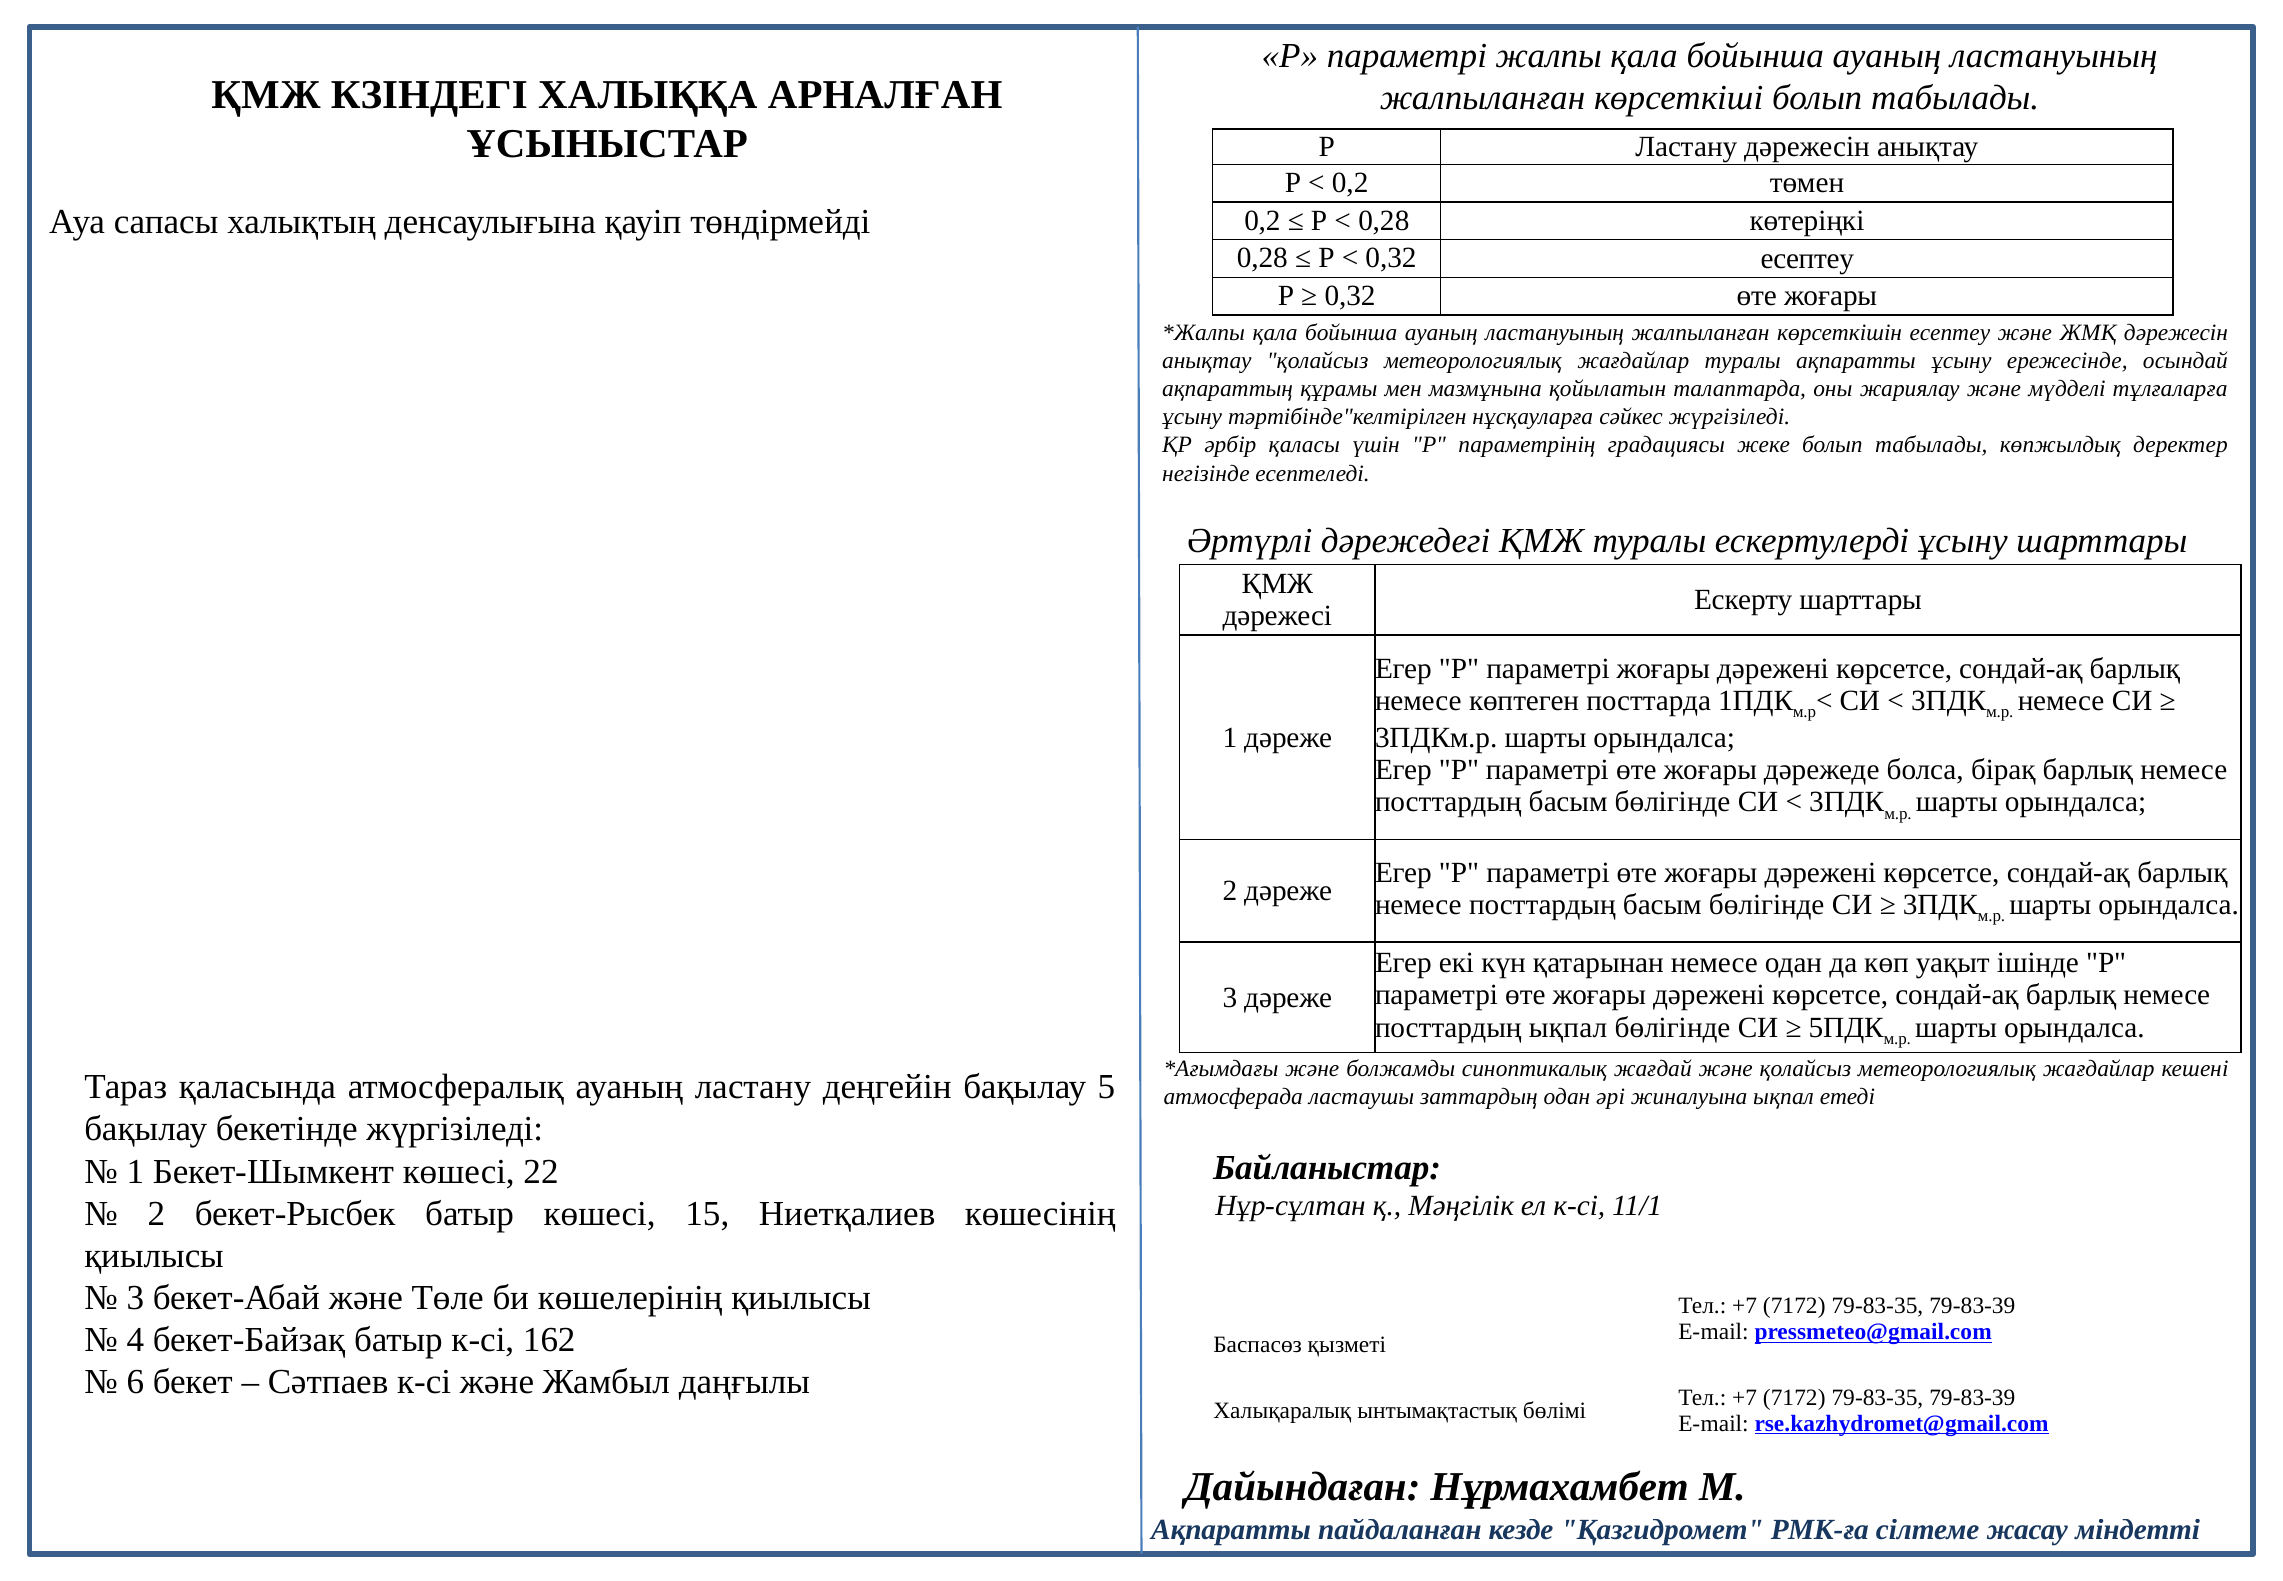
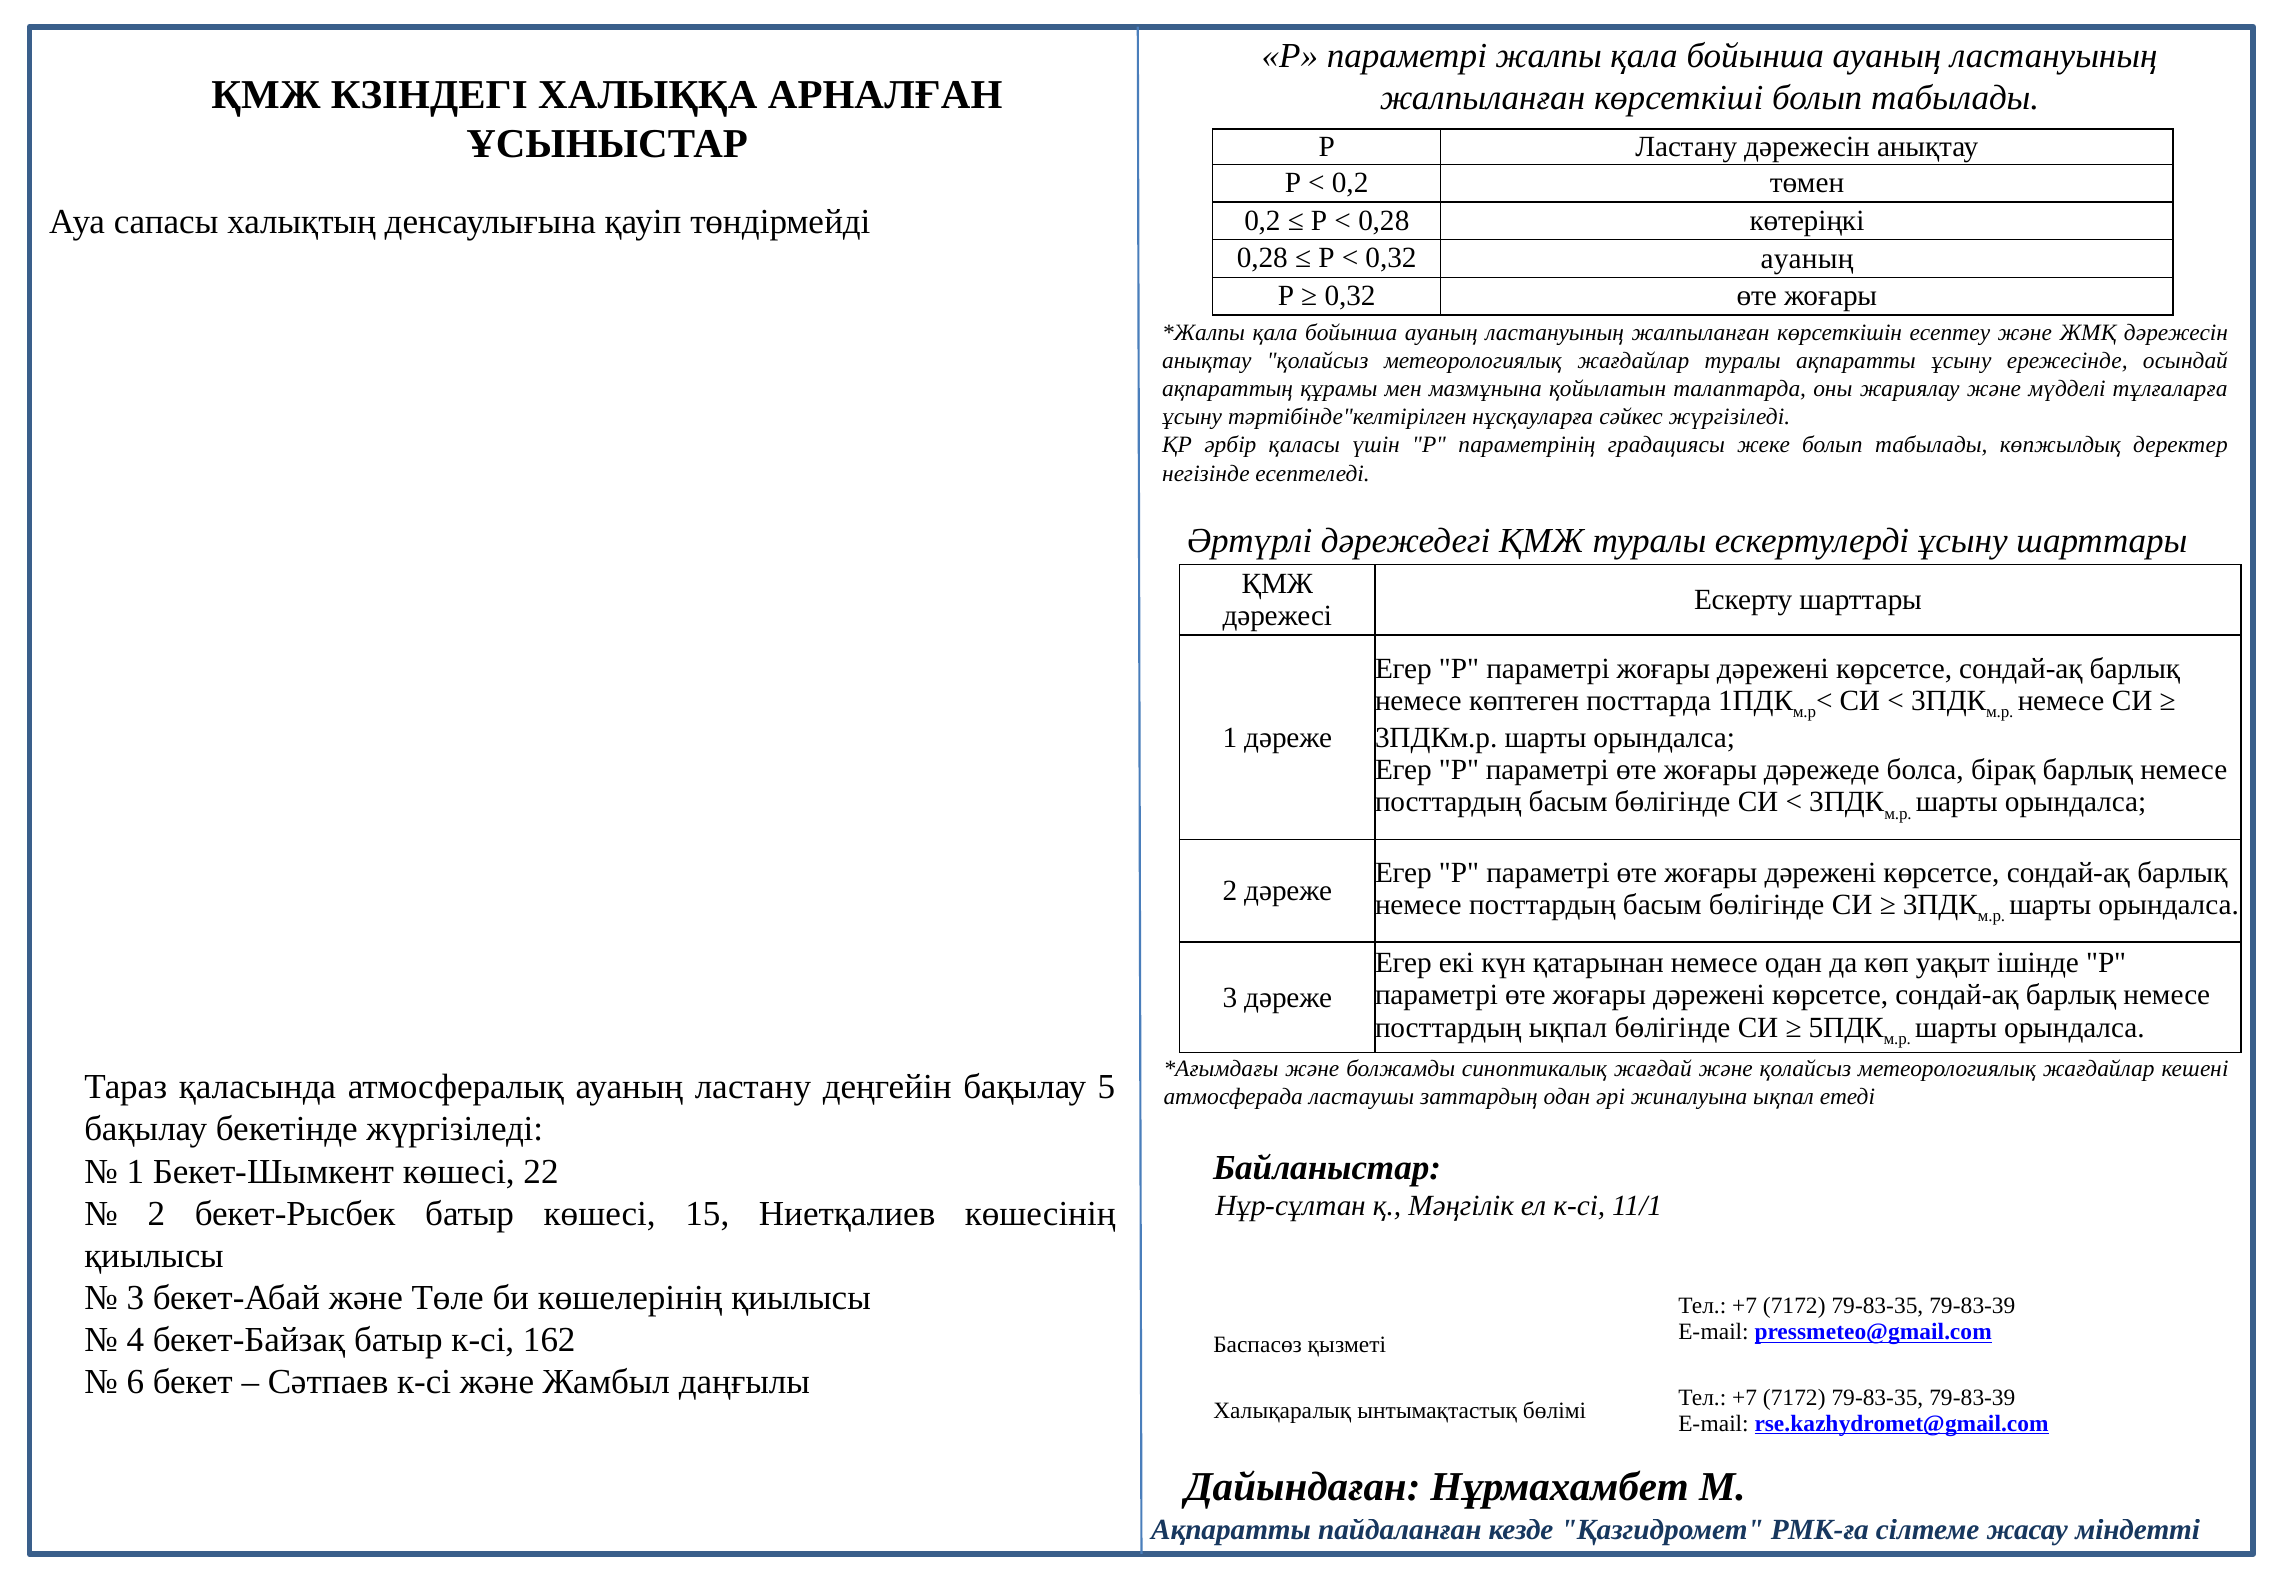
0,32 есептеу: есептеу -> ауаның
